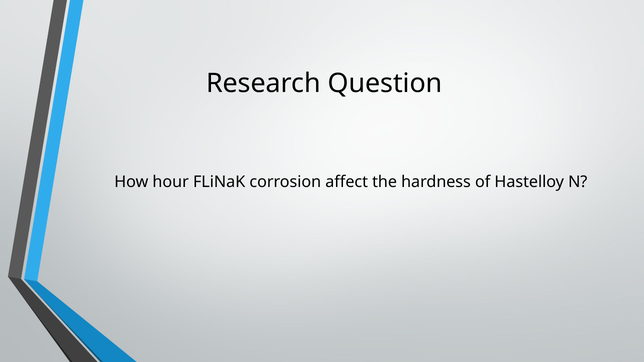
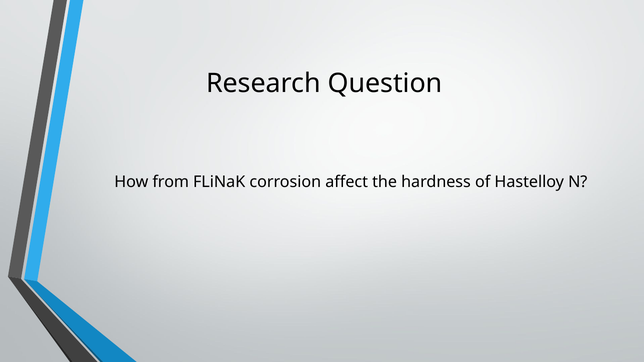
hour: hour -> from
